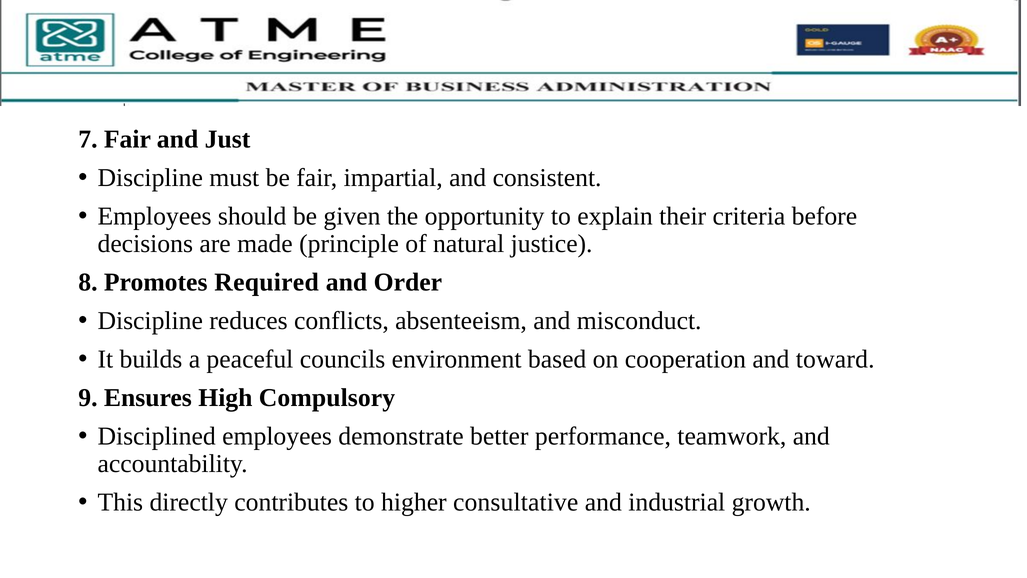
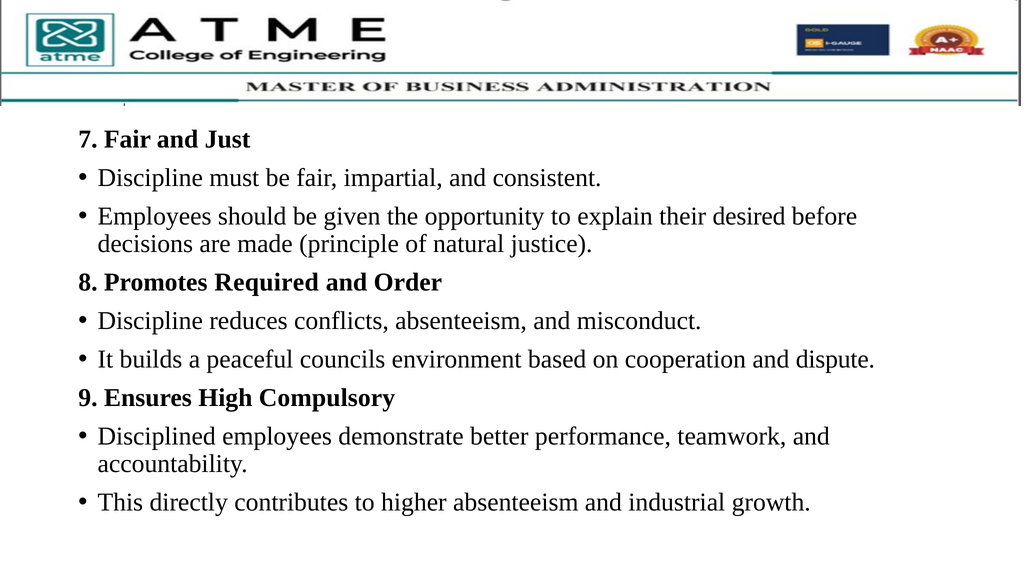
criteria: criteria -> desired
toward: toward -> dispute
higher consultative: consultative -> absenteeism
